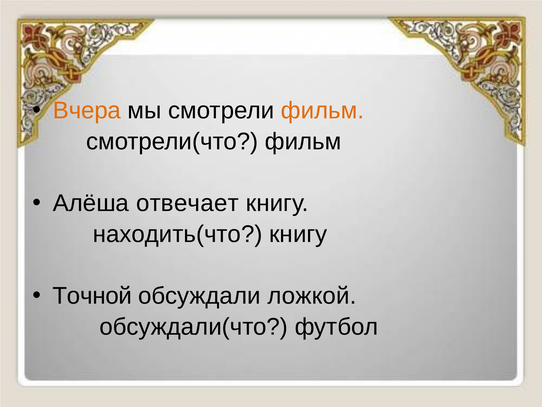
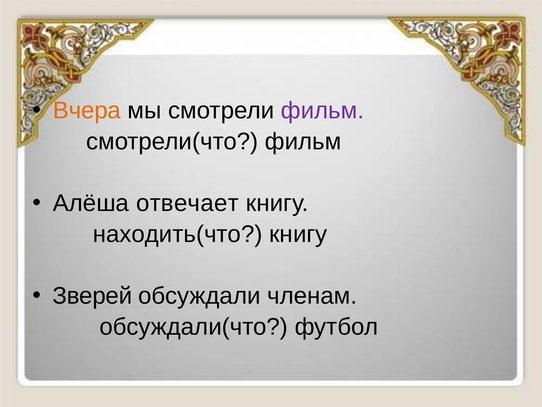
фильм at (322, 110) colour: orange -> purple
Точной: Точной -> Зверей
ложкой: ложкой -> членам
